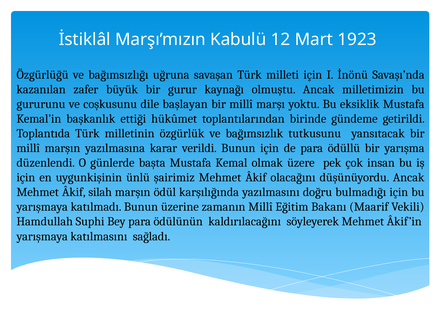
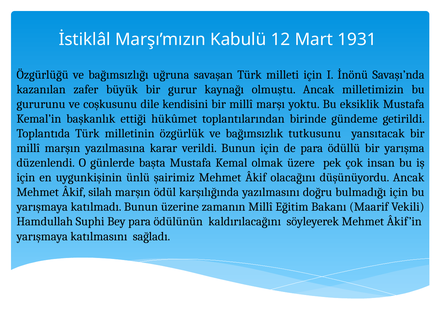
1923: 1923 -> 1931
başlayan: başlayan -> kendisini
